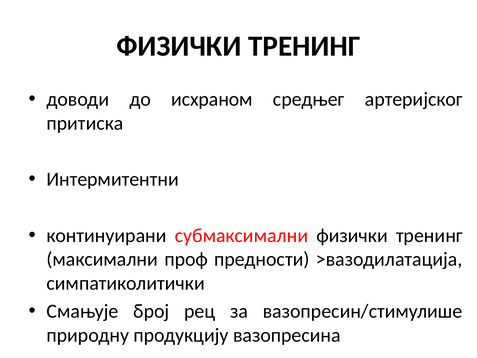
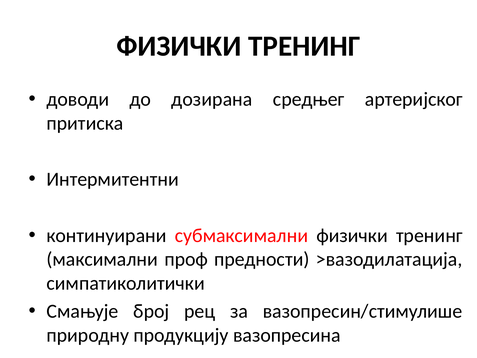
исхраном: исхраном -> дозирана
